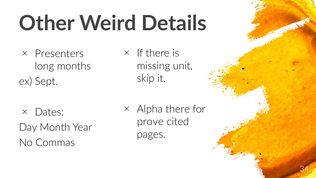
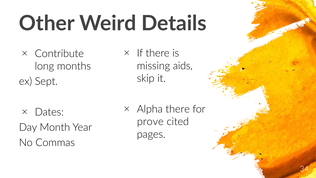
Presenters: Presenters -> Contribute
unit: unit -> aids
